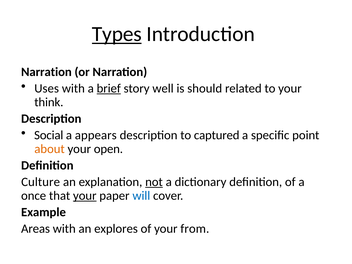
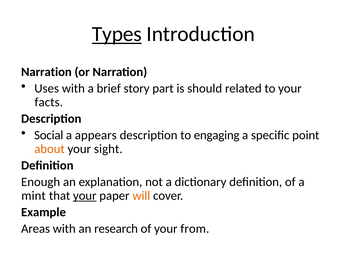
brief underline: present -> none
well: well -> part
think: think -> facts
captured: captured -> engaging
open: open -> sight
Culture: Culture -> Enough
not underline: present -> none
once: once -> mint
will colour: blue -> orange
explores: explores -> research
